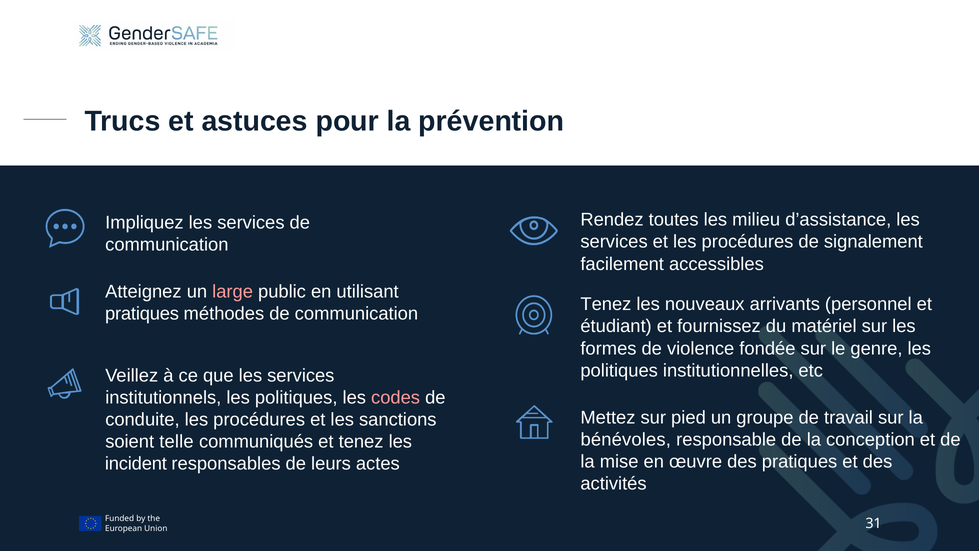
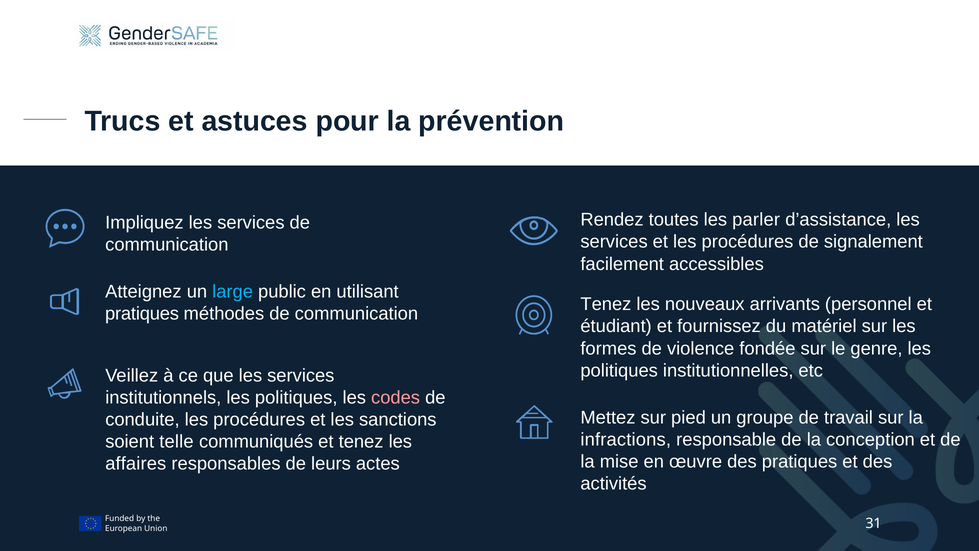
milieu: milieu -> parler
large colour: pink -> light blue
bénévoles: bénévoles -> infractions
incident: incident -> affaires
